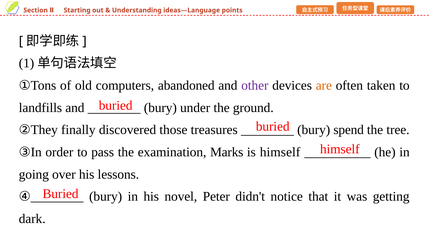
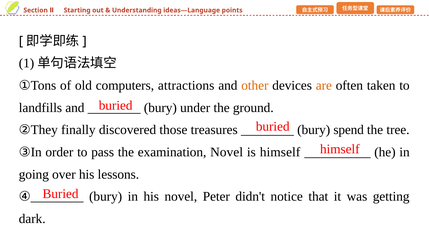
abandoned: abandoned -> attractions
other colour: purple -> orange
examination Marks: Marks -> Novel
